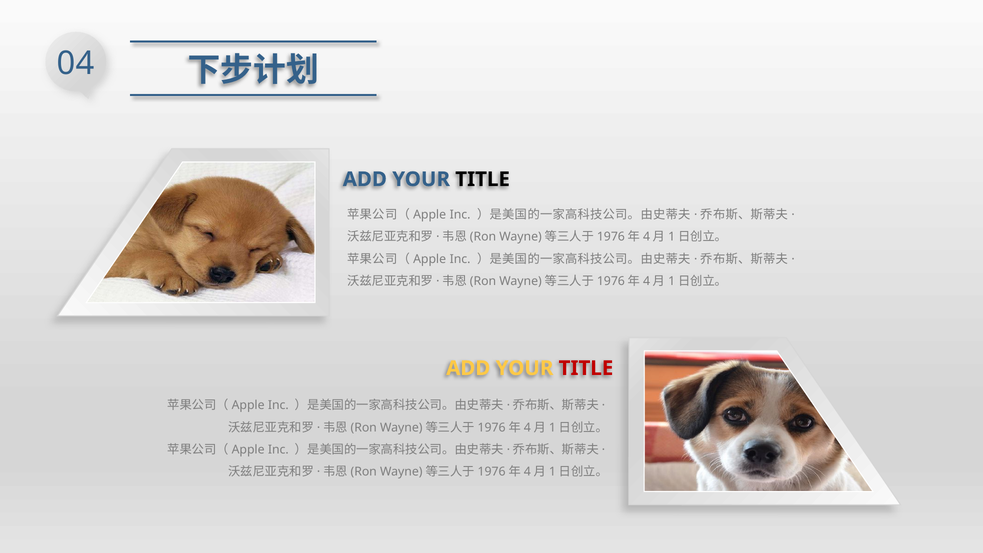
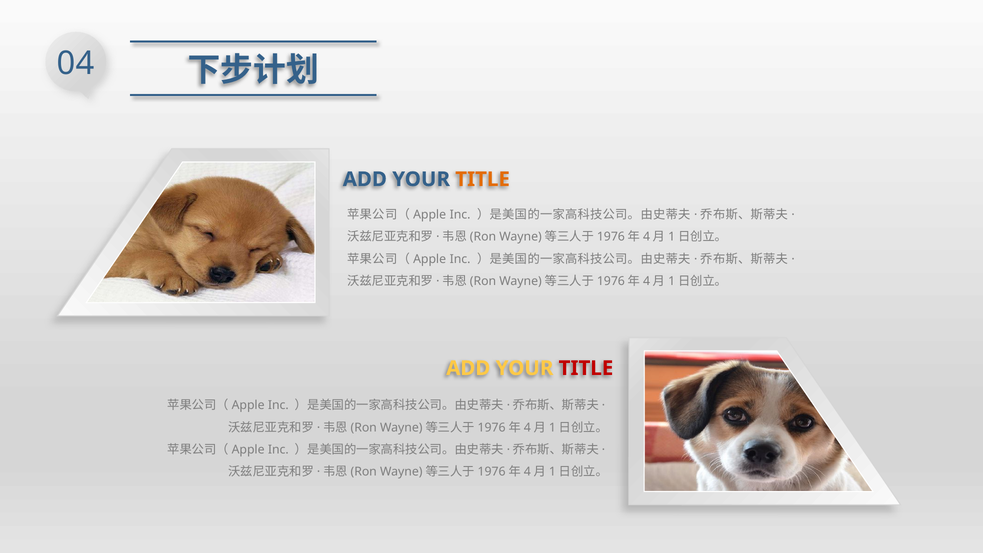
TITLE at (483, 179) colour: black -> orange
